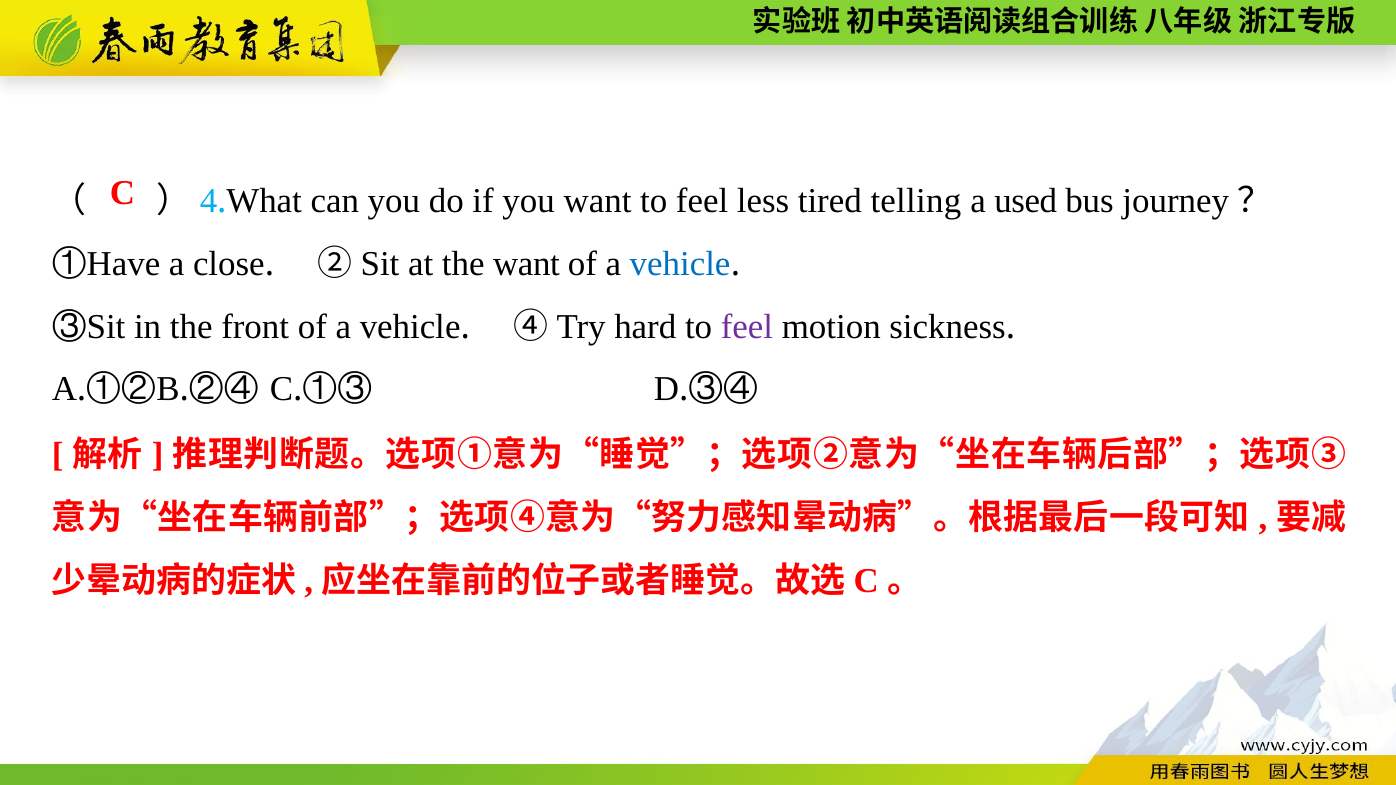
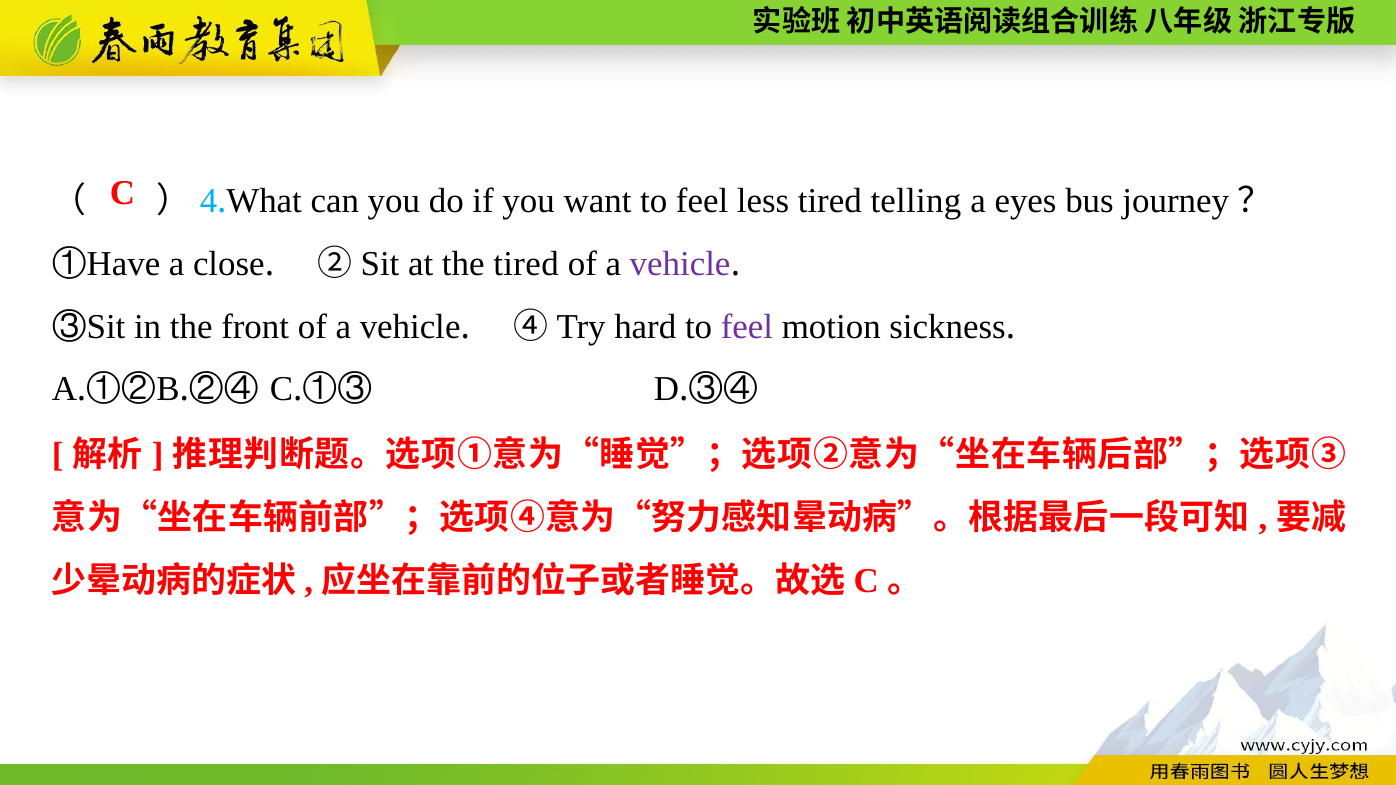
used: used -> eyes
the want: want -> tired
vehicle at (680, 264) colour: blue -> purple
